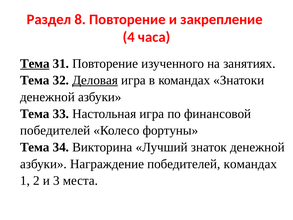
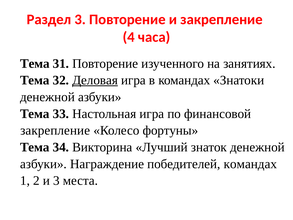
Раздел 8: 8 -> 3
Тема at (35, 63) underline: present -> none
победителей at (55, 130): победителей -> закрепление
